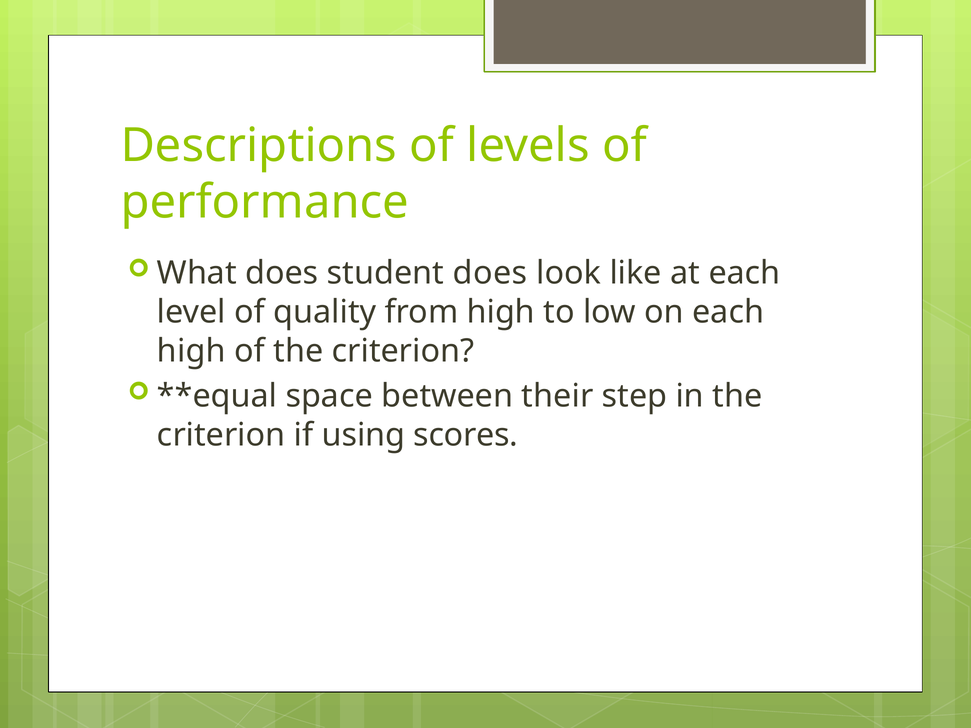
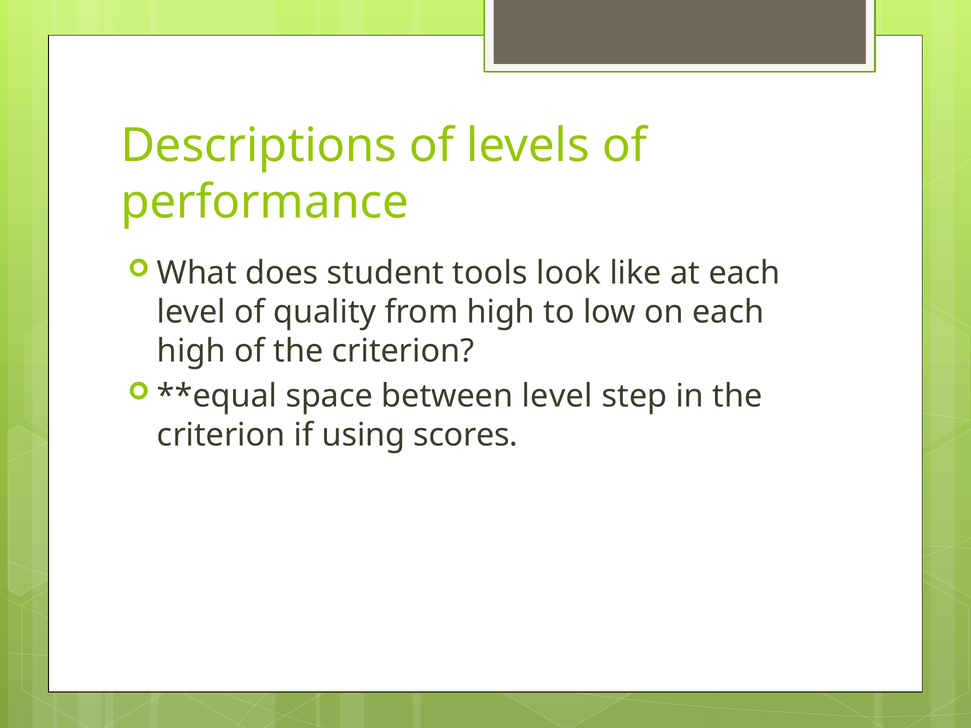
student does: does -> tools
between their: their -> level
